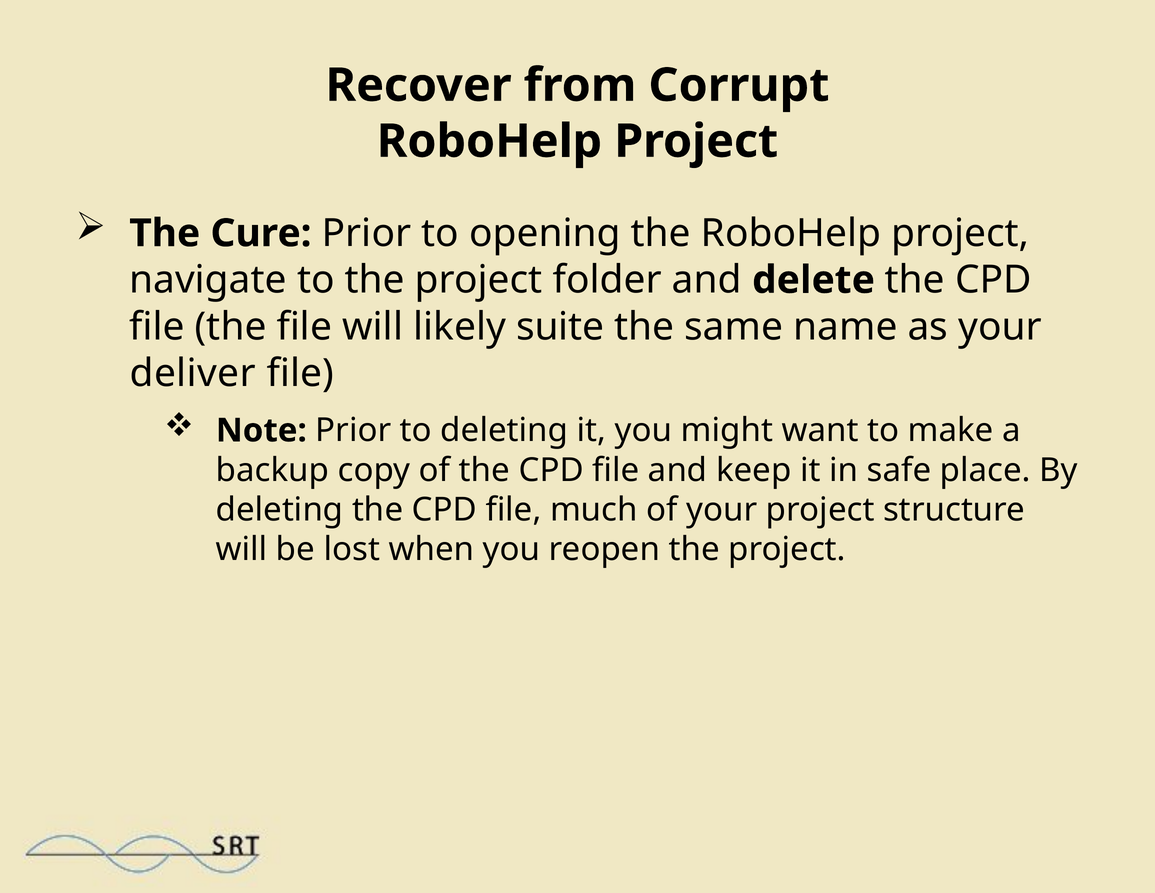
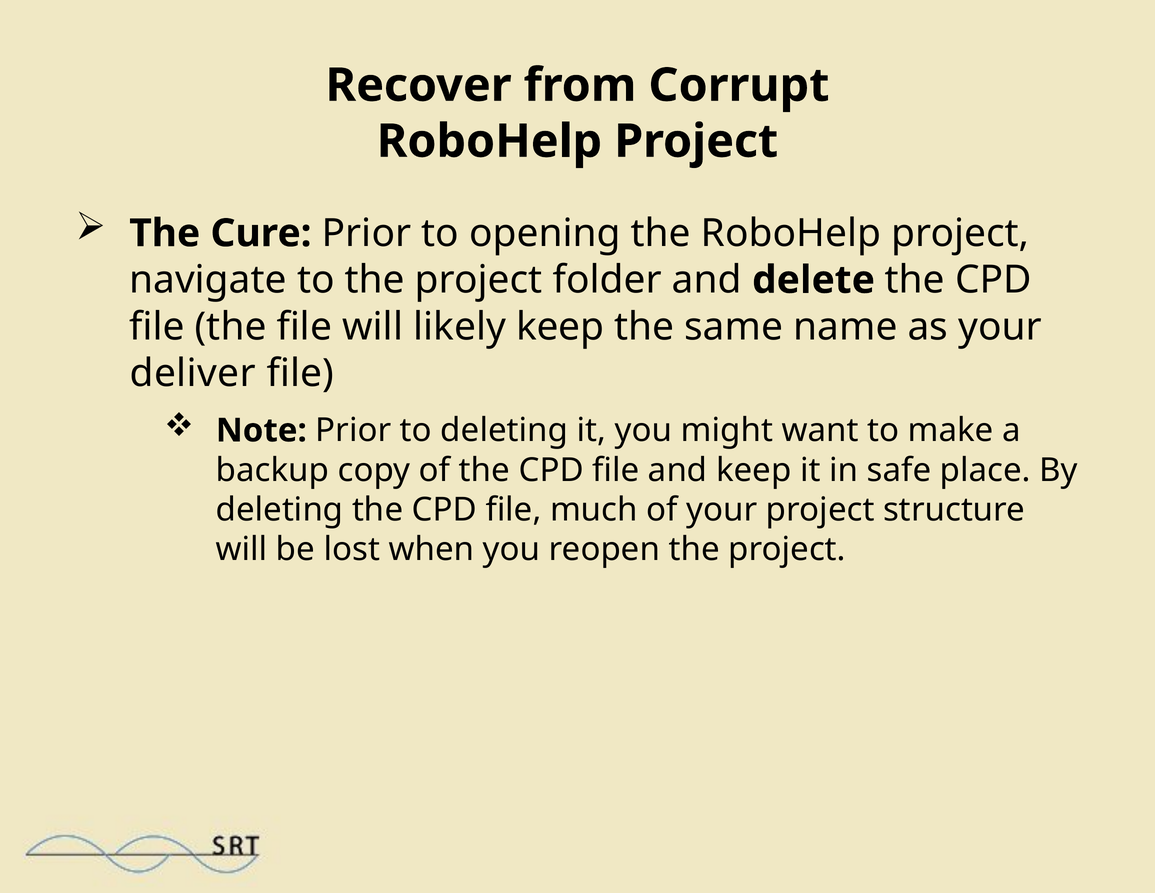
likely suite: suite -> keep
